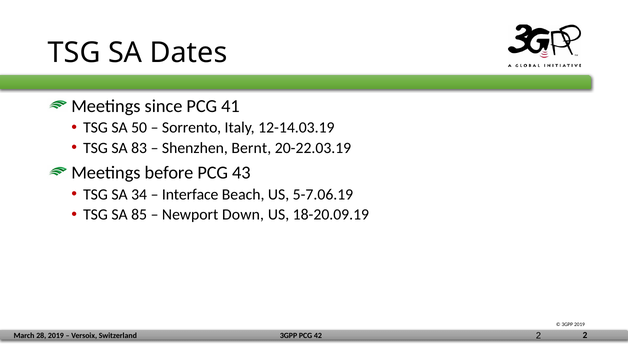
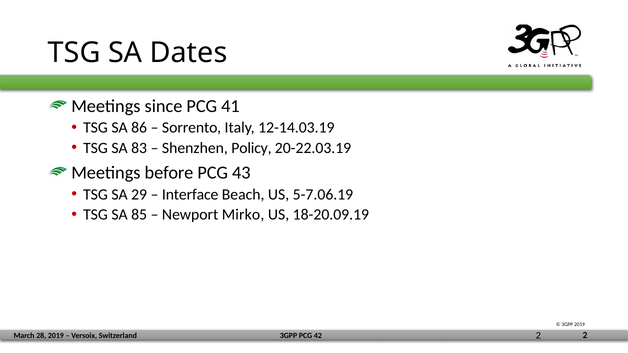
50: 50 -> 86
Bernt: Bernt -> Policy
34: 34 -> 29
Down: Down -> Mirko
